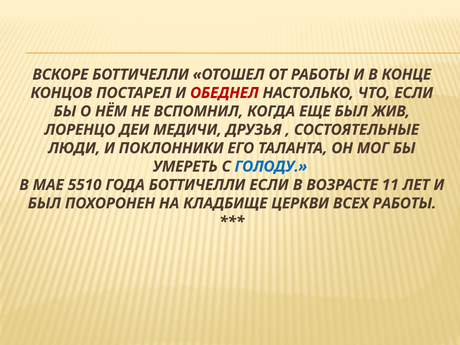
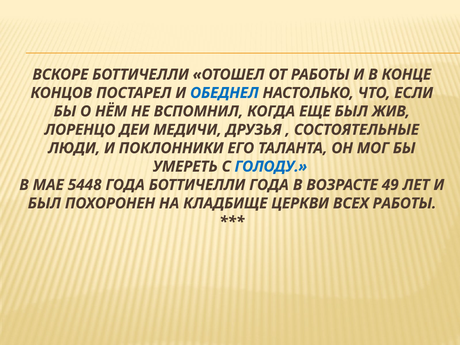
ОБЕДНЕЛ colour: red -> blue
5510: 5510 -> 5448
БОТТИЧЕЛЛИ ЕСЛИ: ЕСЛИ -> ГОДА
11: 11 -> 49
